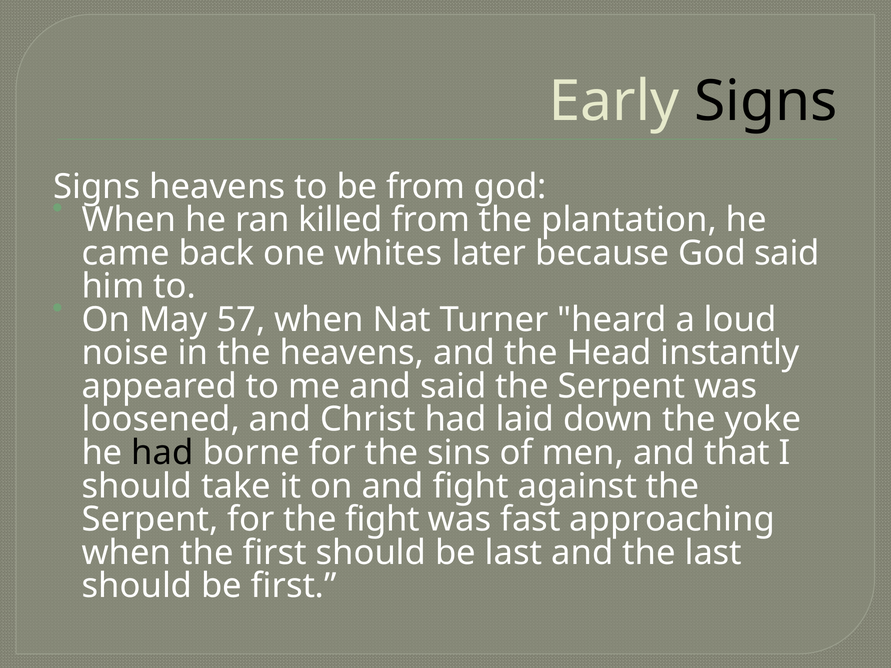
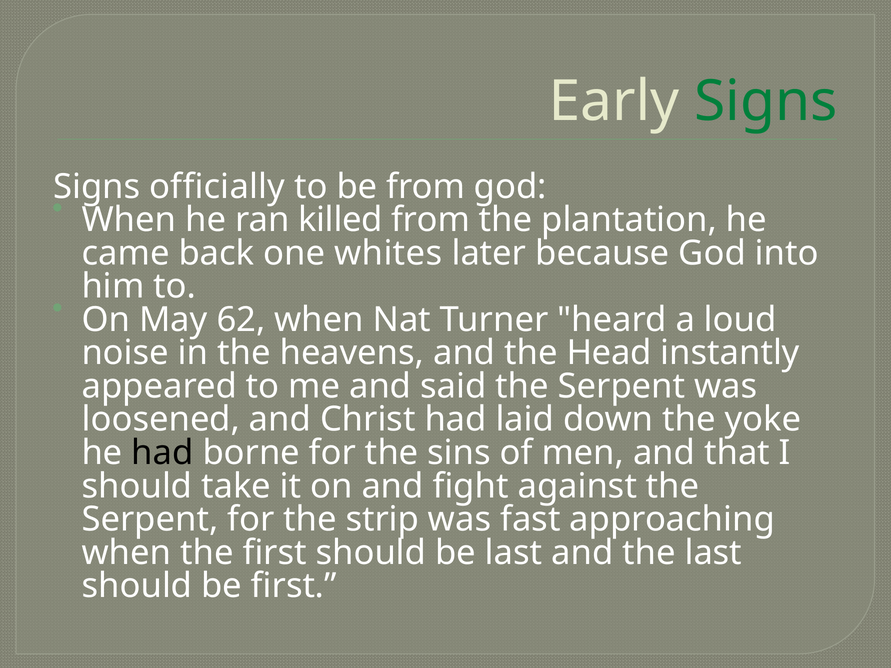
Signs at (766, 101) colour: black -> green
heavens at (217, 187): heavens -> officially
God said: said -> into
57: 57 -> 62
the fight: fight -> strip
